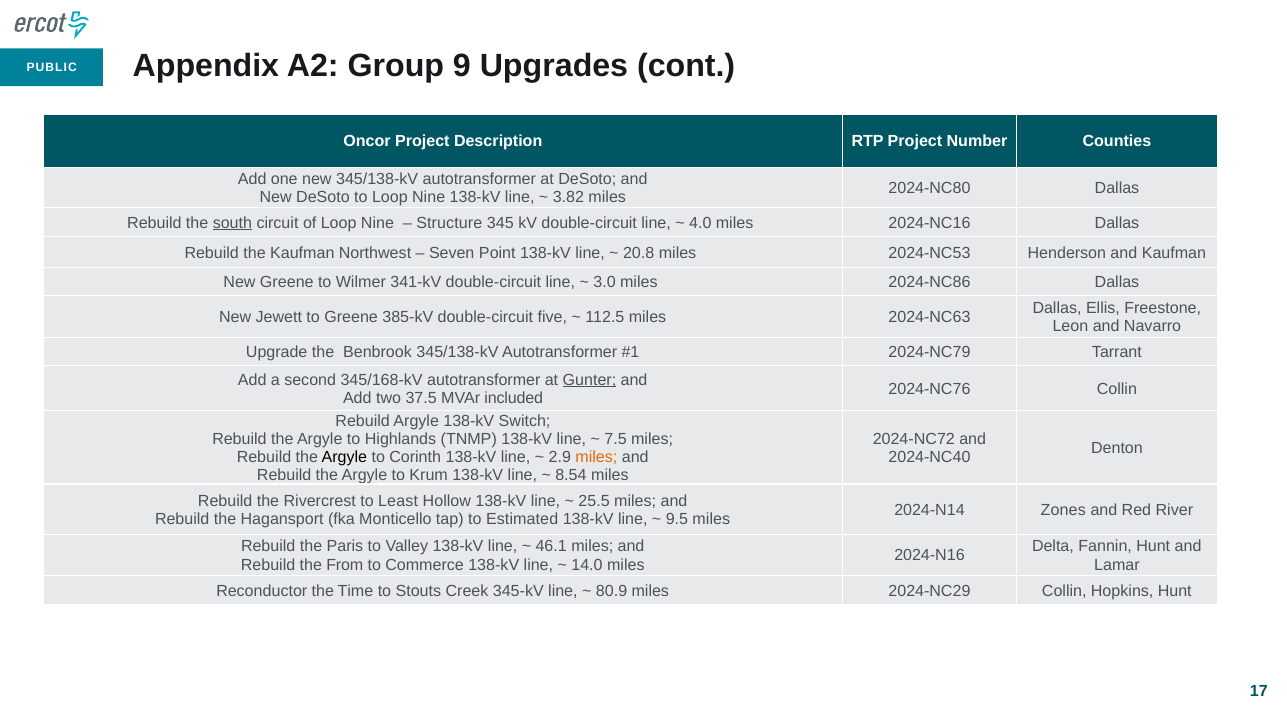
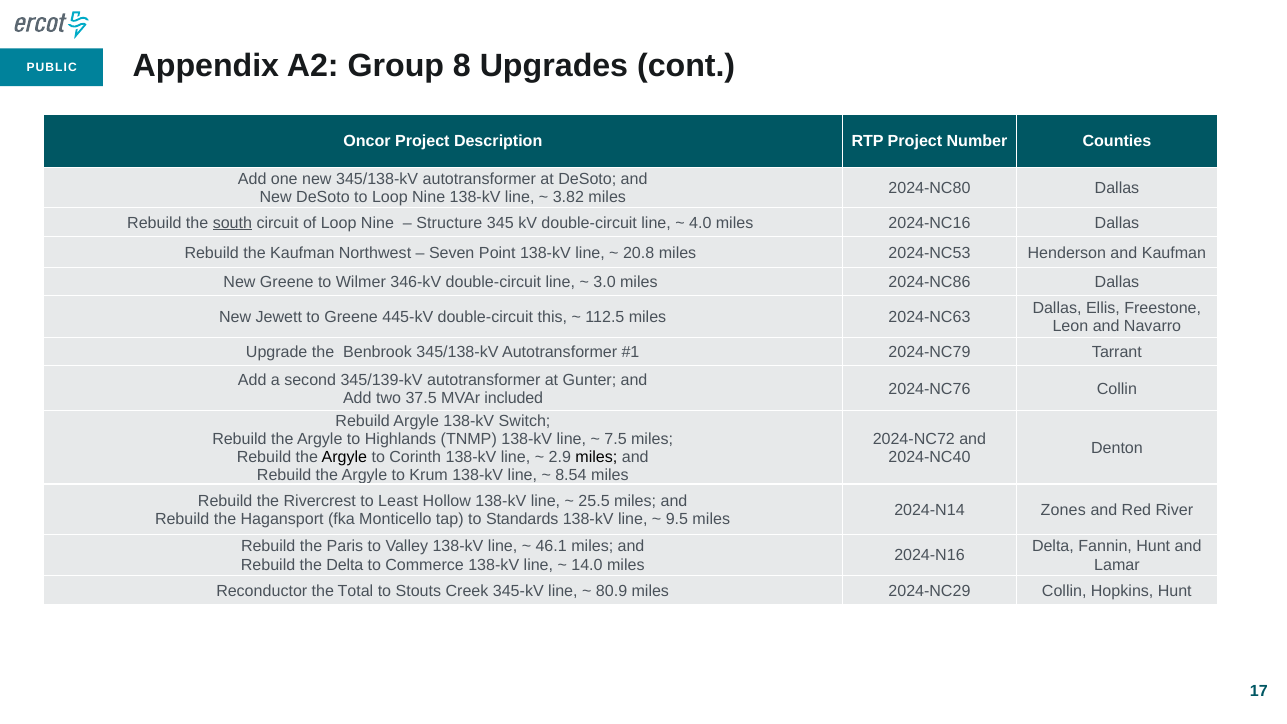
9: 9 -> 8
341-kV: 341-kV -> 346-kV
385-kV: 385-kV -> 445-kV
five: five -> this
345/168-kV: 345/168-kV -> 345/139-kV
Gunter underline: present -> none
miles at (596, 457) colour: orange -> black
Estimated: Estimated -> Standards
the From: From -> Delta
Time: Time -> Total
